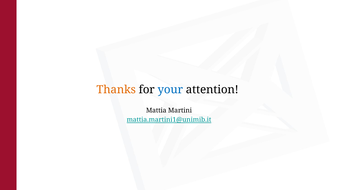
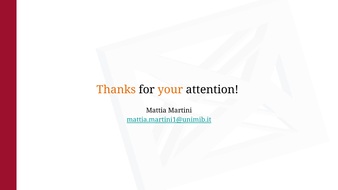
your colour: blue -> orange
